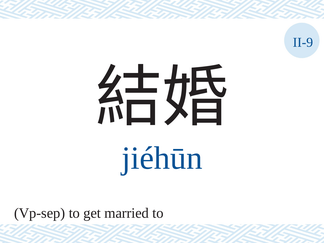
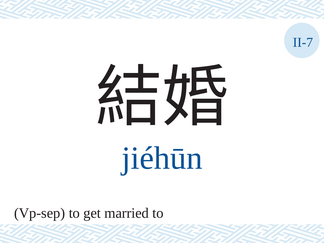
II-9: II-9 -> II-7
